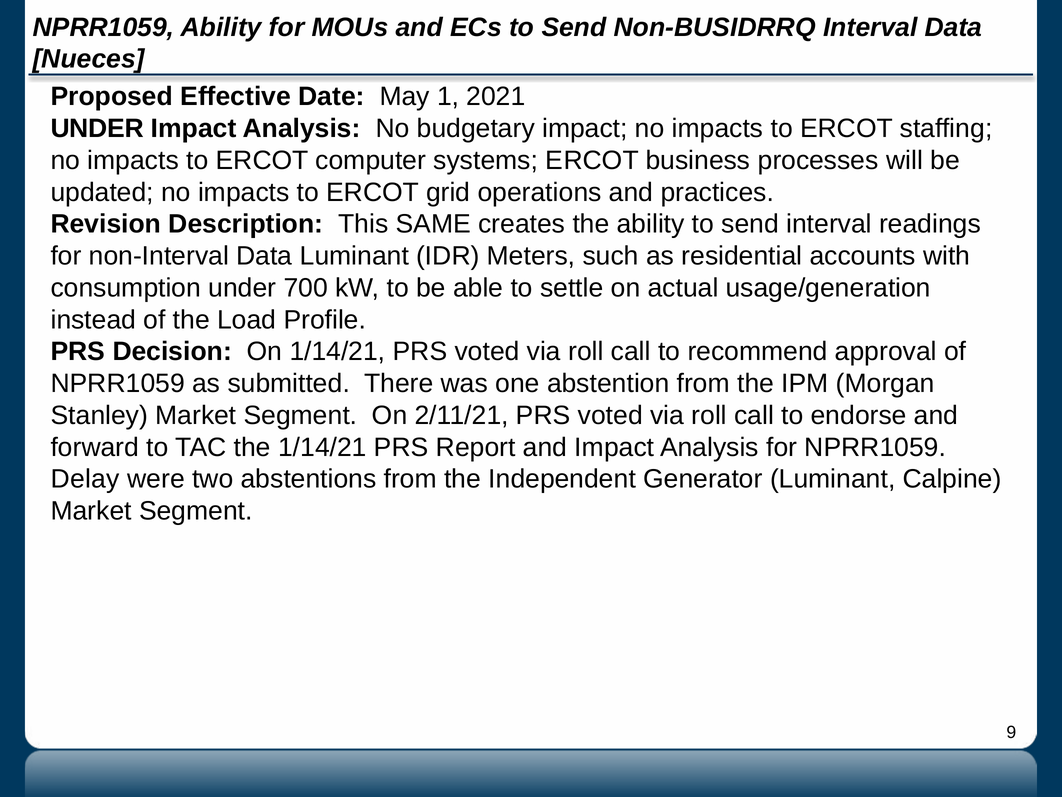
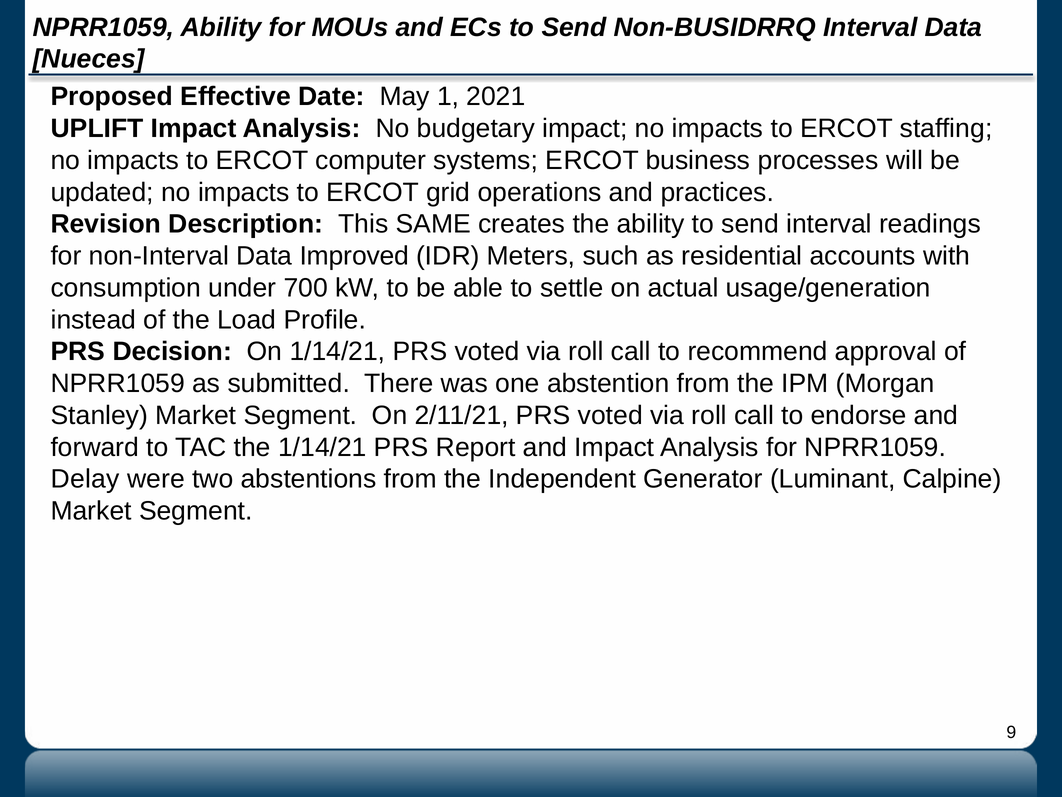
UNDER at (97, 128): UNDER -> UPLIFT
Data Luminant: Luminant -> Improved
